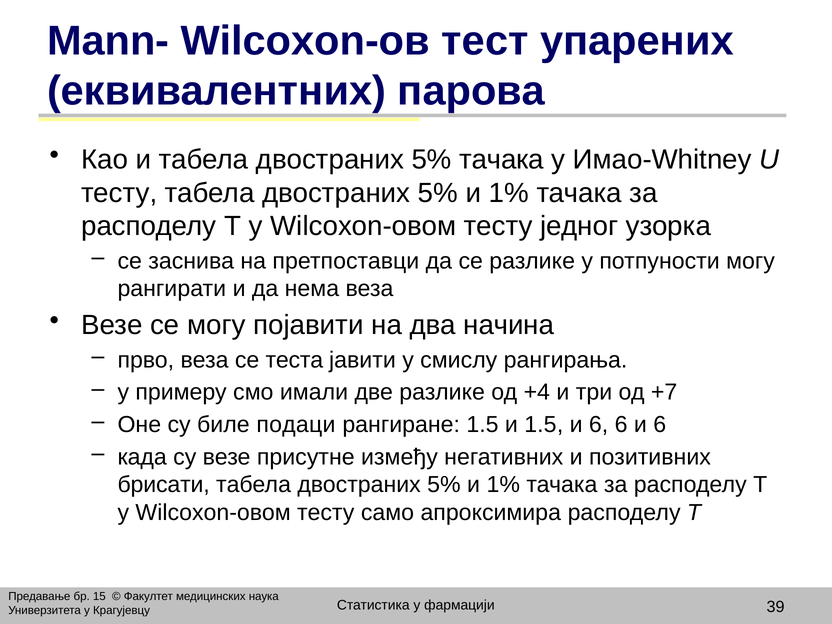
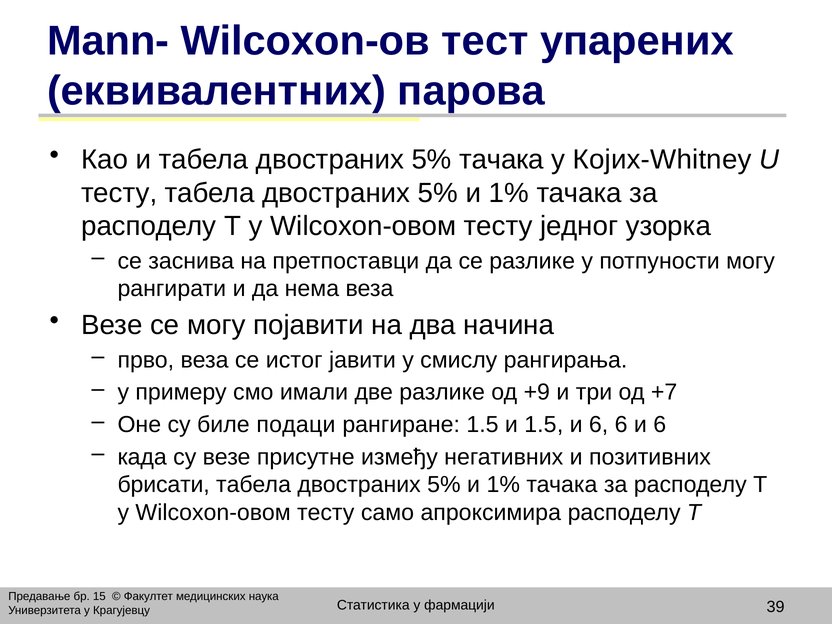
Имао-Whitney: Имао-Whitney -> Којих-Whitney
тестa: тестa -> истог
+4: +4 -> +9
